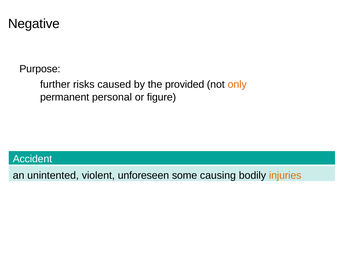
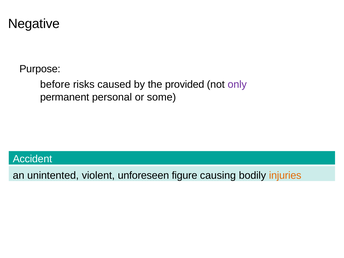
further: further -> before
only colour: orange -> purple
figure: figure -> some
some: some -> figure
